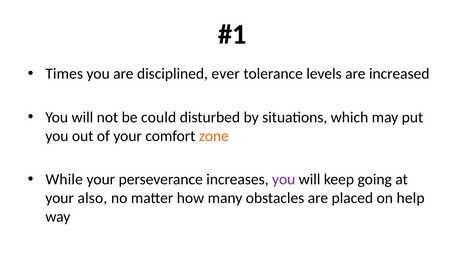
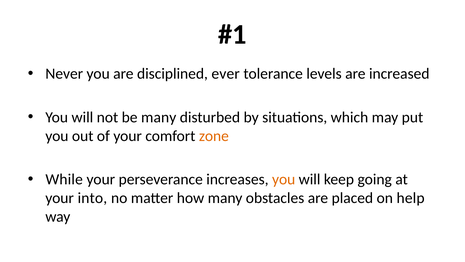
Times: Times -> Never
be could: could -> many
you at (284, 179) colour: purple -> orange
also: also -> into
